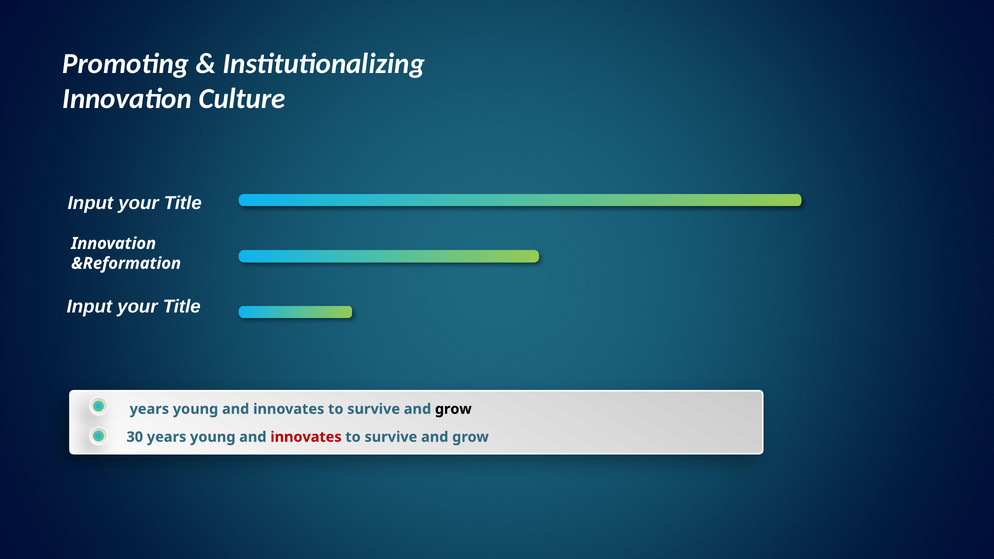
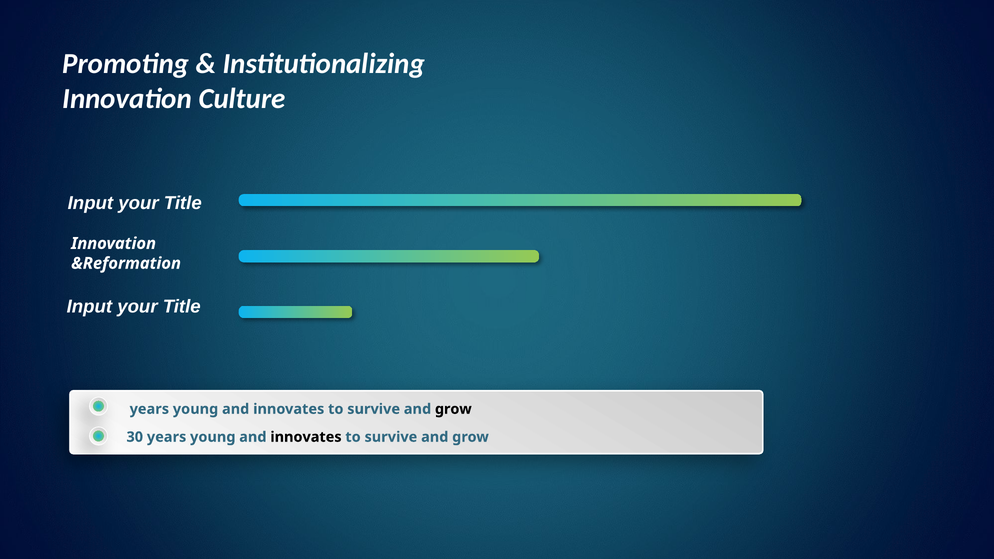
innovates at (306, 437) colour: red -> black
